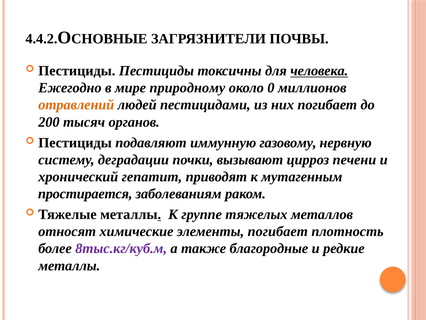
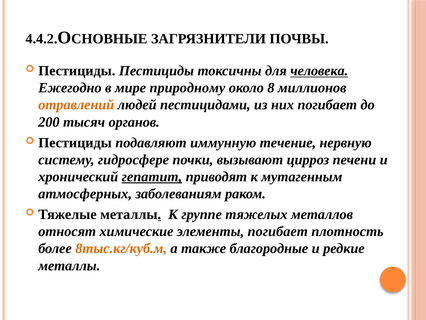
0: 0 -> 8
газовому: газовому -> течение
деградации: деградации -> гидросфере
гепатит underline: none -> present
простирается: простирается -> атмосферных
8тыс.кг/куб.м colour: purple -> orange
